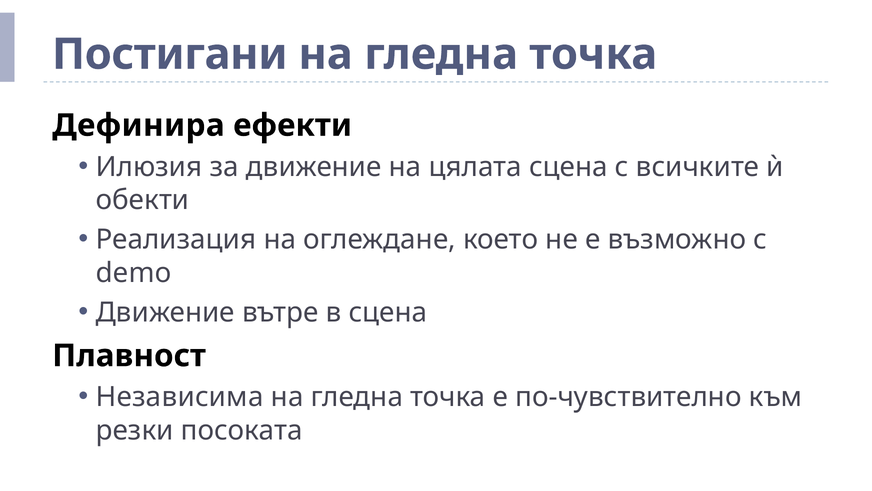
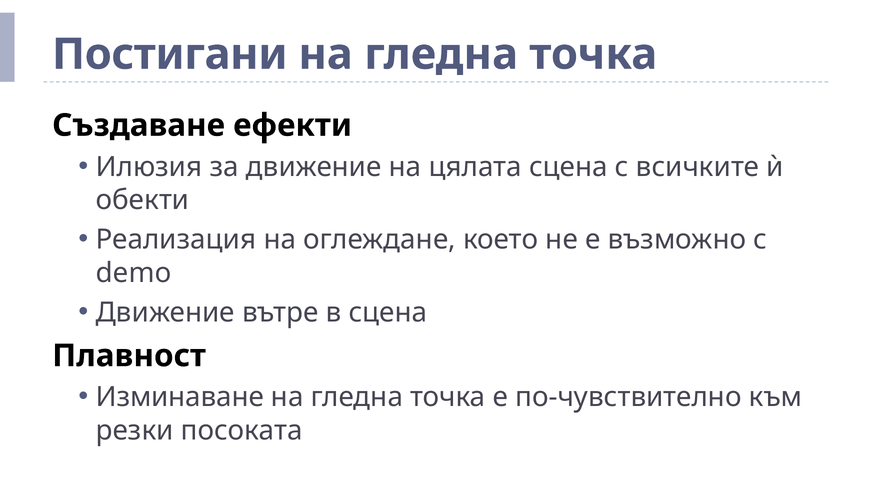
Дефинира: Дефинира -> Създаване
Независима: Независима -> Изминаване
